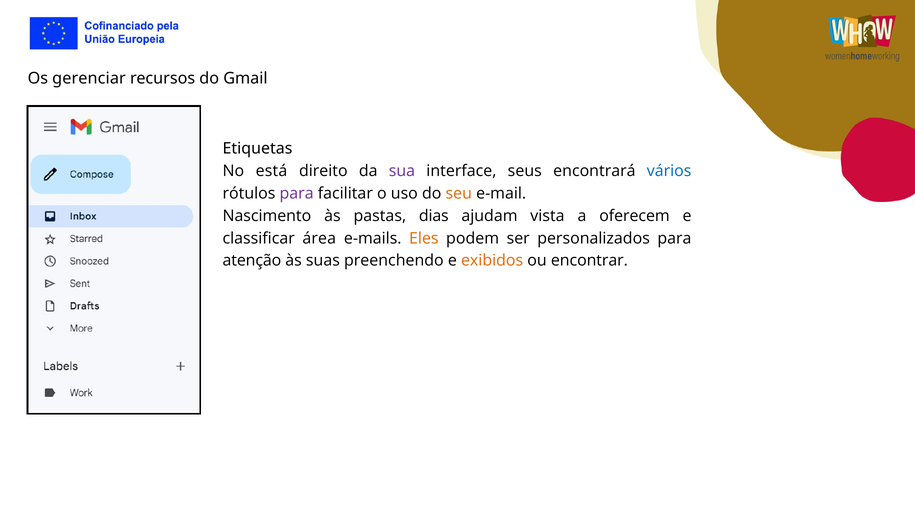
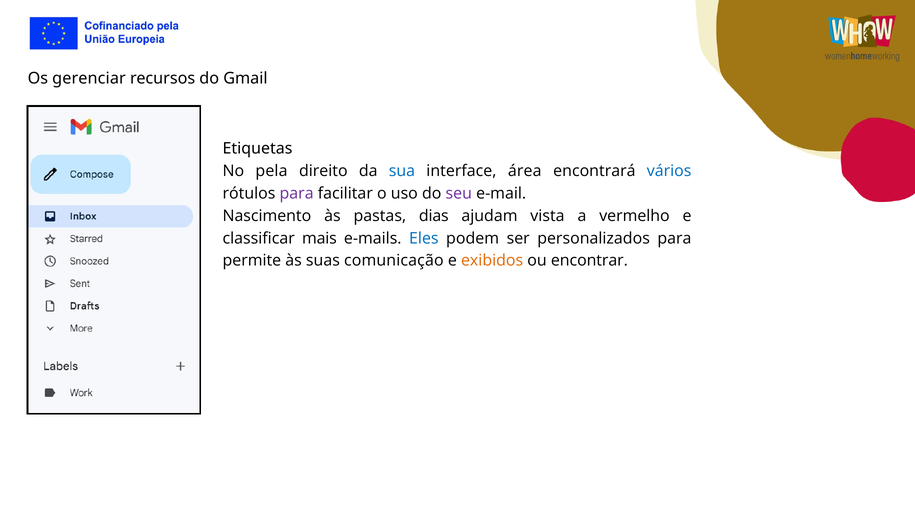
está: está -> pela
sua colour: purple -> blue
seus: seus -> área
seu colour: orange -> purple
oferecem: oferecem -> vermelho
área: área -> mais
Eles colour: orange -> blue
atenção: atenção -> permite
preenchendo: preenchendo -> comunicação
